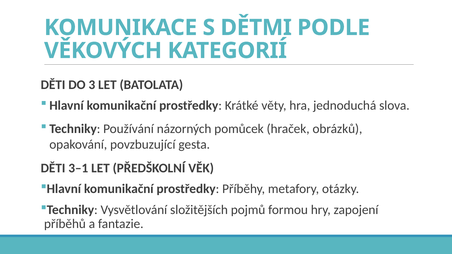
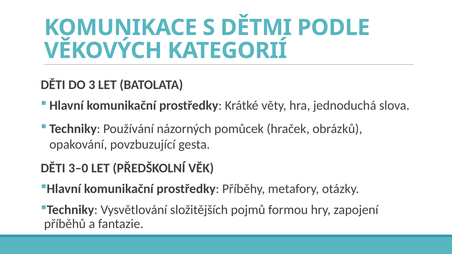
3–1: 3–1 -> 3–0
